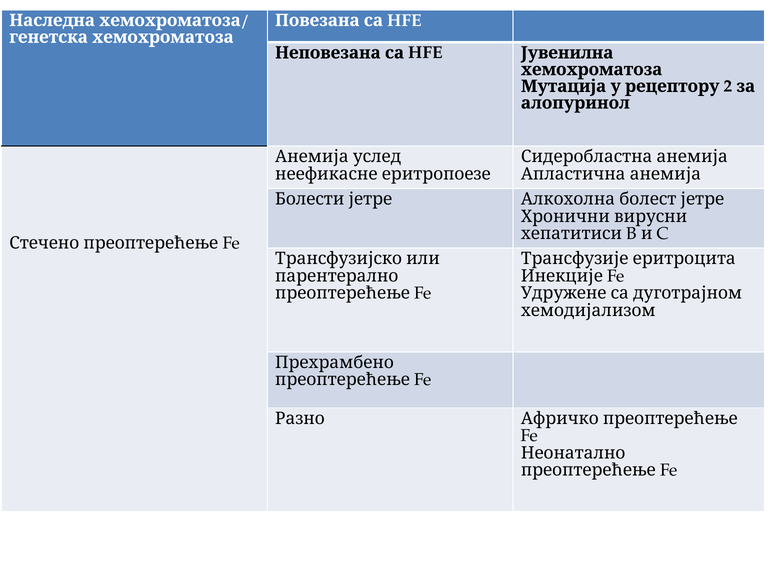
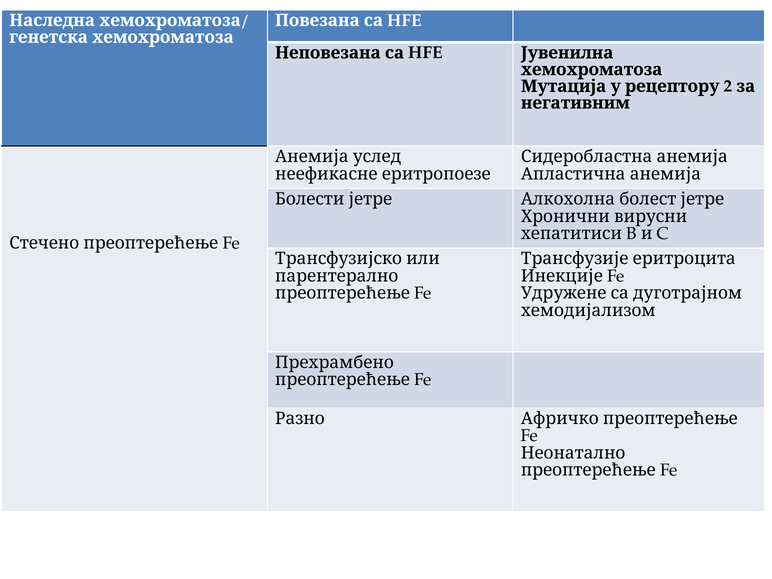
алопуринол: алопуринол -> негативним
